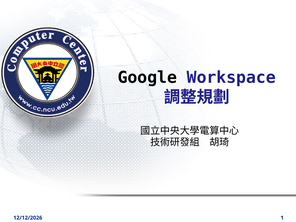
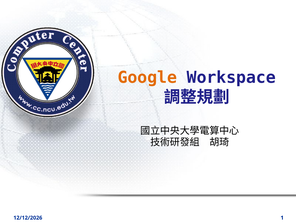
Google colour: black -> orange
